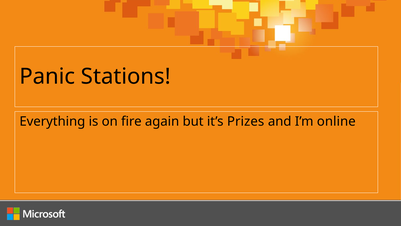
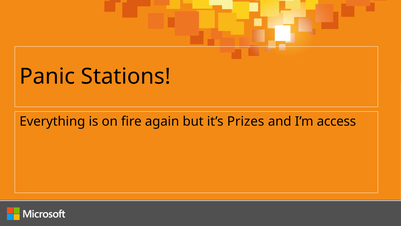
online: online -> access
